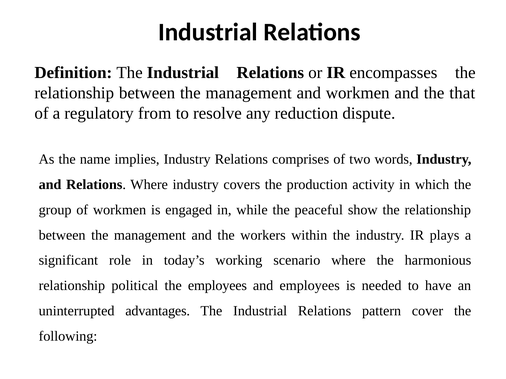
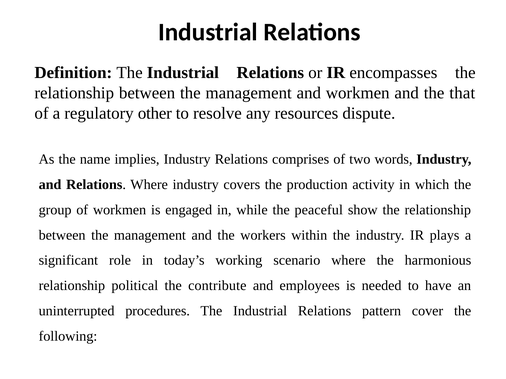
from: from -> other
reduction: reduction -> resources
the employees: employees -> contribute
advantages: advantages -> procedures
